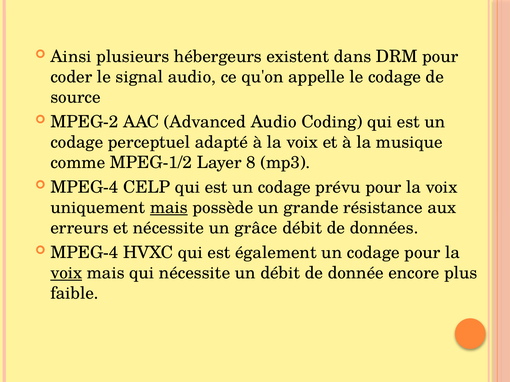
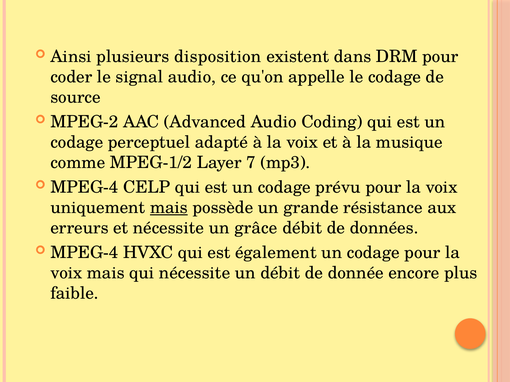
hébergeurs: hébergeurs -> disposition
8: 8 -> 7
voix at (66, 273) underline: present -> none
